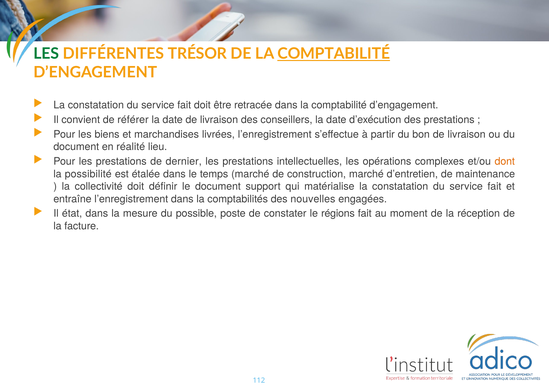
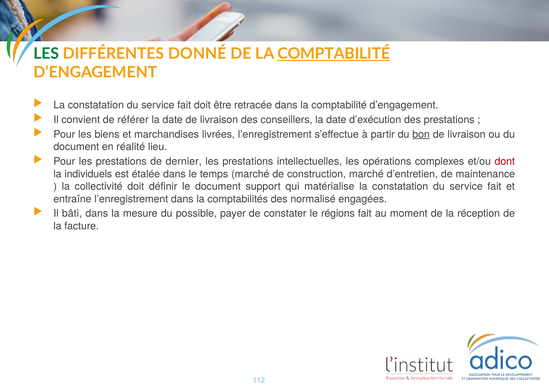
TRÉSOR: TRÉSOR -> DONNÉ
bon underline: none -> present
dont colour: orange -> red
possibilité: possibilité -> individuels
nouvelles: nouvelles -> normalisé
état: état -> bâti
poste: poste -> payer
